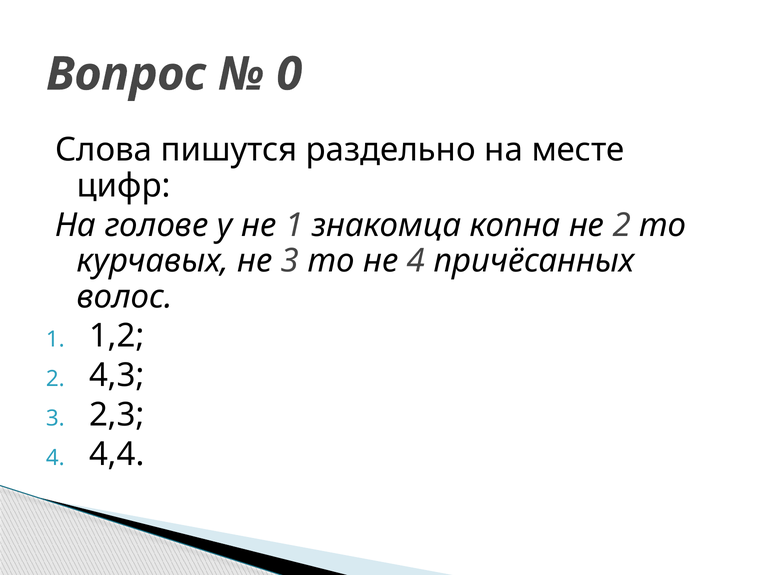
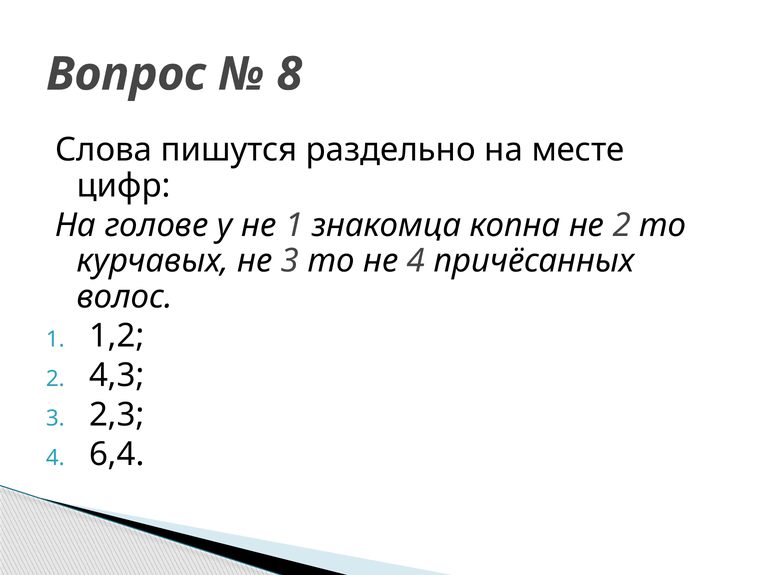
0: 0 -> 8
4,4: 4,4 -> 6,4
